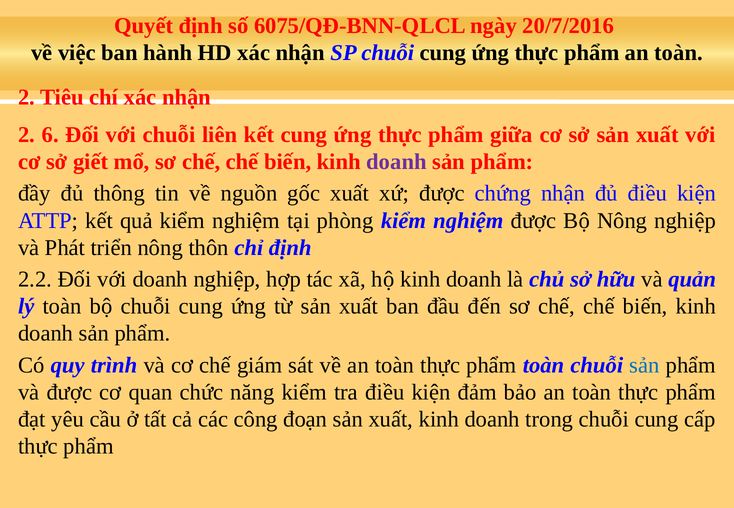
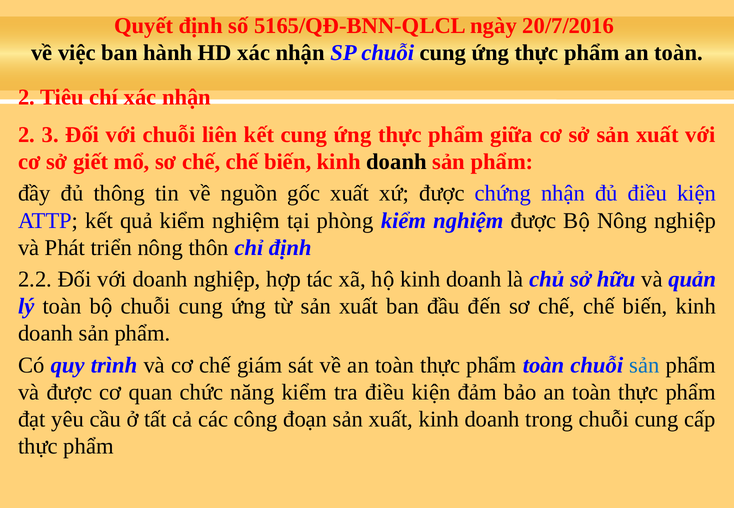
6075/QĐ-BNN-QLCL: 6075/QĐ-BNN-QLCL -> 5165/QĐ-BNN-QLCL
6: 6 -> 3
doanh at (397, 162) colour: purple -> black
